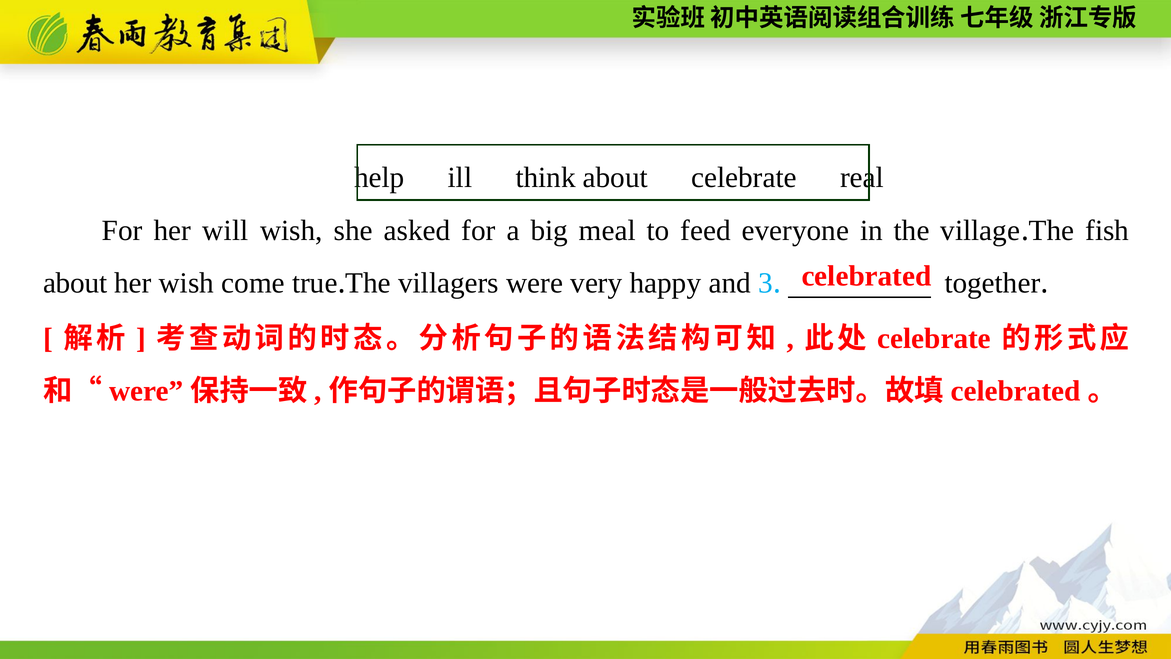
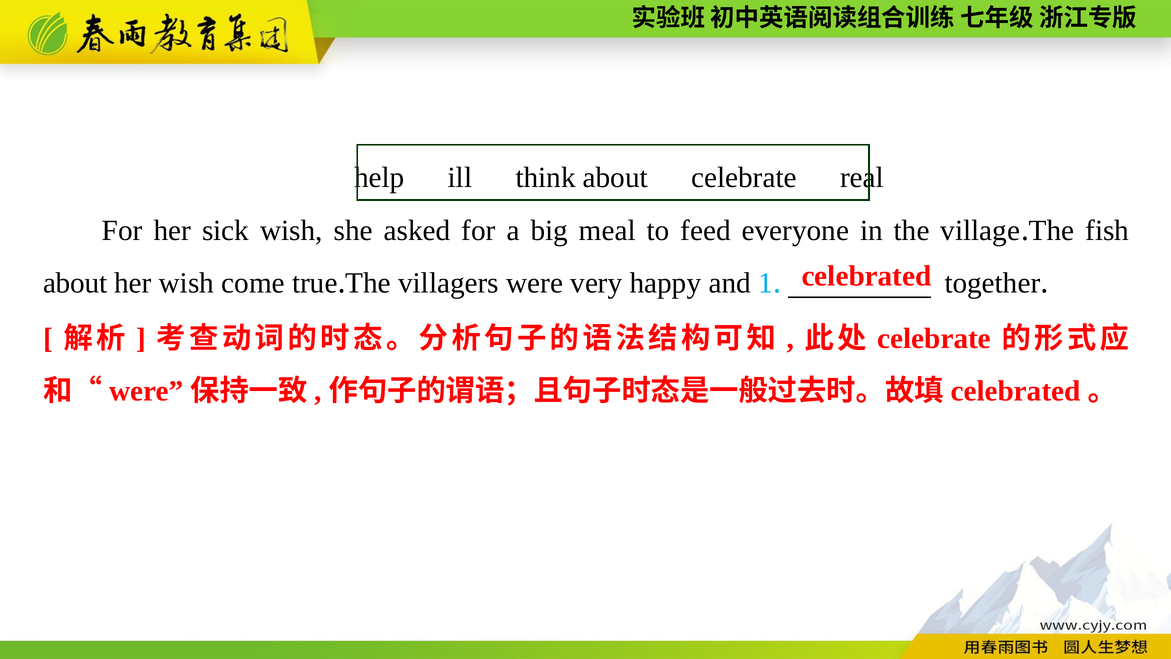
will: will -> sick
3: 3 -> 1
